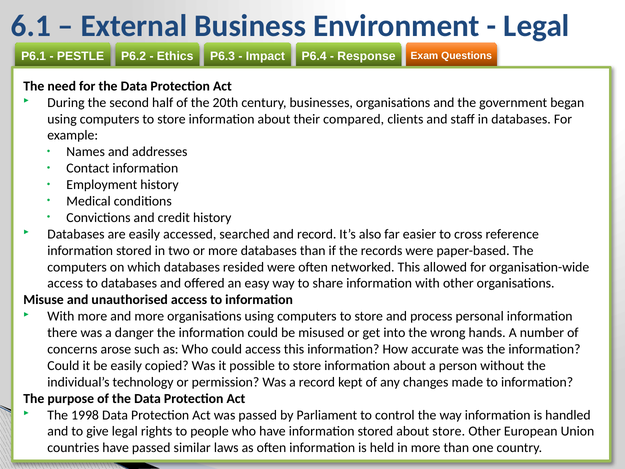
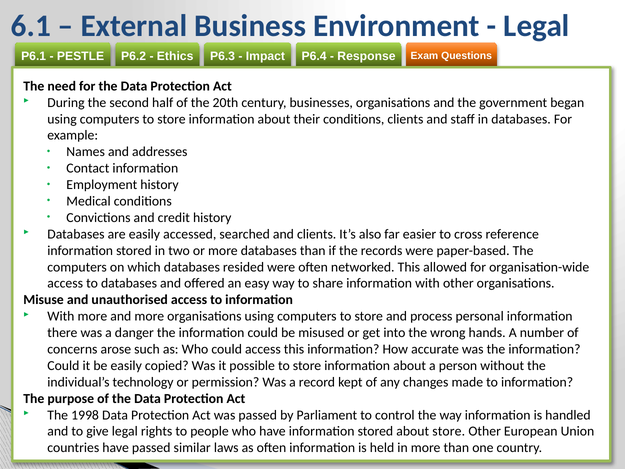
their compared: compared -> conditions
and record: record -> clients
